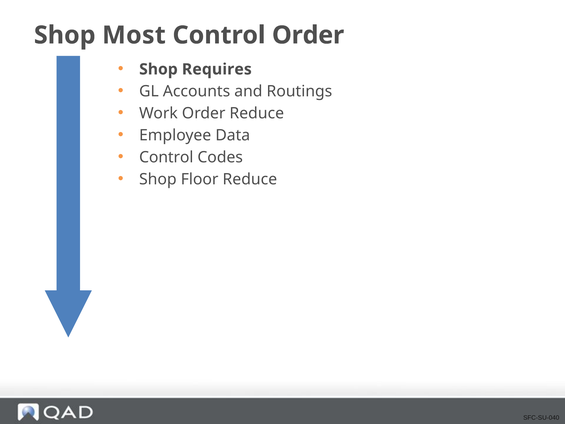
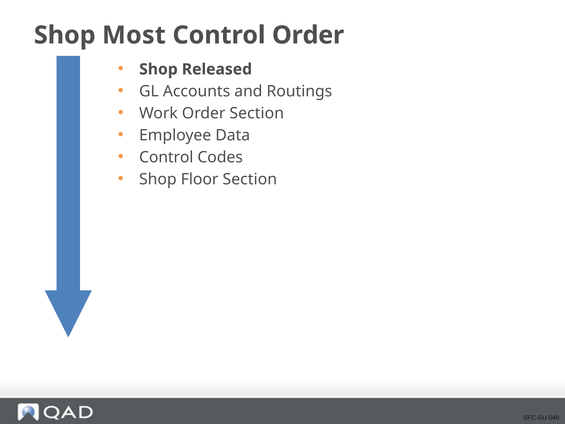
Requires: Requires -> Released
Order Reduce: Reduce -> Section
Floor Reduce: Reduce -> Section
